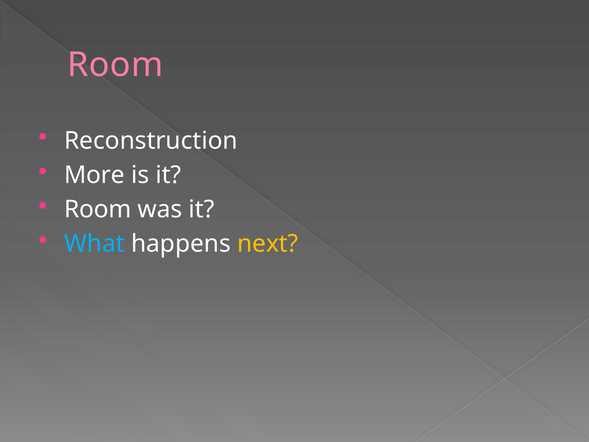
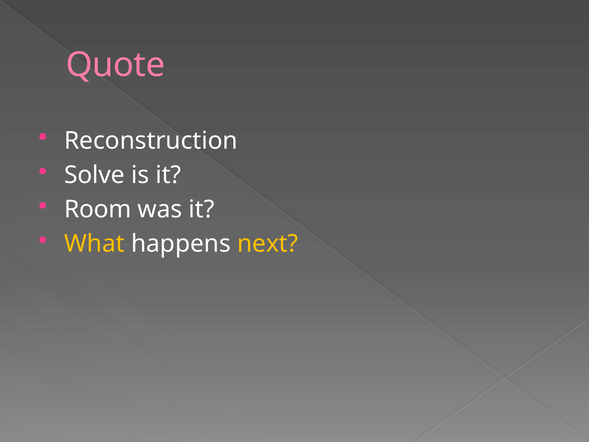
Room at (115, 65): Room -> Quote
More: More -> Solve
What colour: light blue -> yellow
